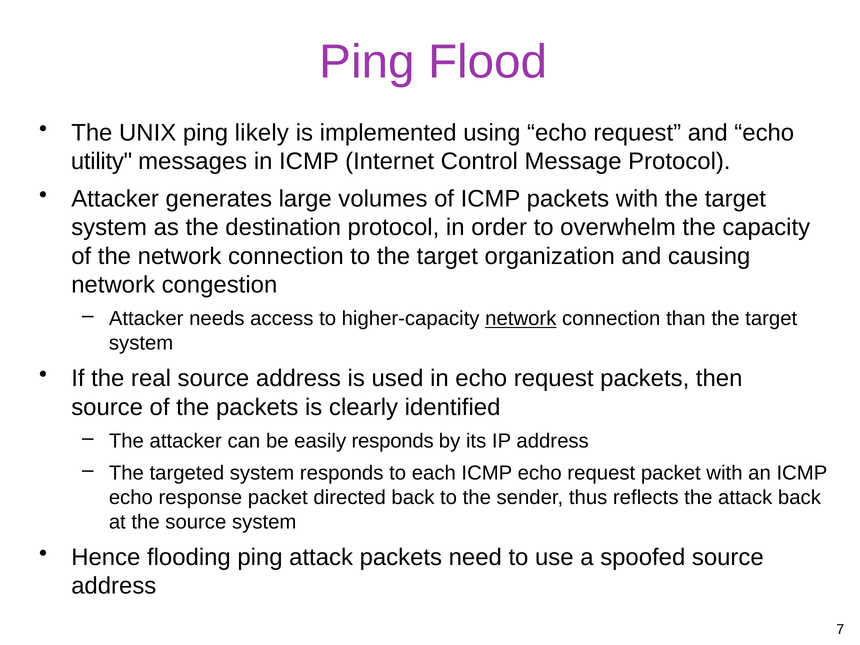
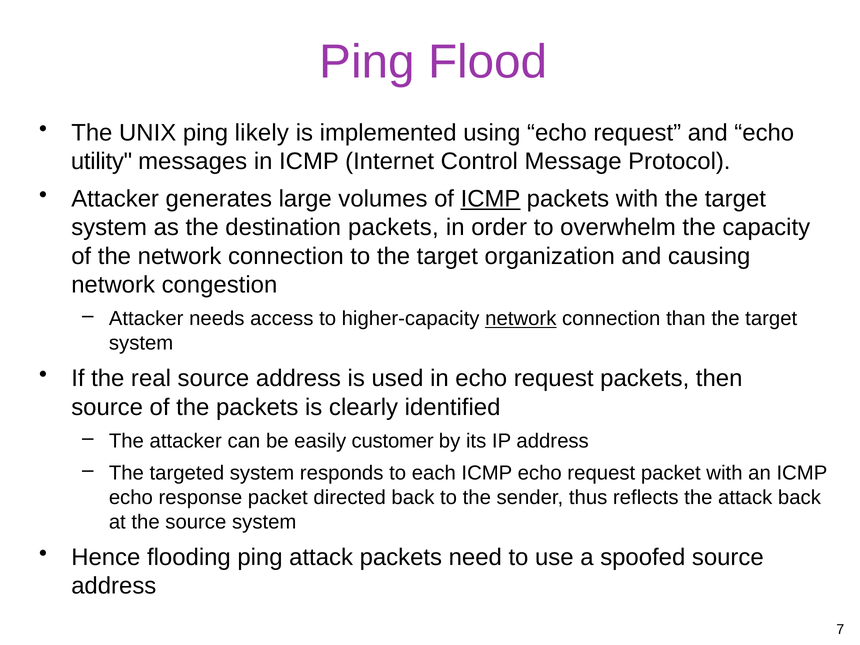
ICMP at (491, 199) underline: none -> present
destination protocol: protocol -> packets
easily responds: responds -> customer
